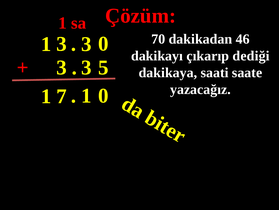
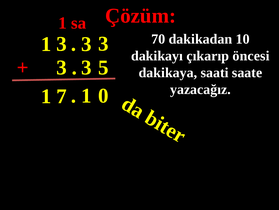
46: 46 -> 10
0 at (103, 44): 0 -> 3
dediği: dediği -> öncesi
